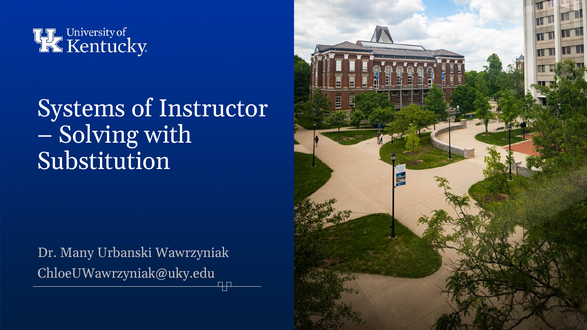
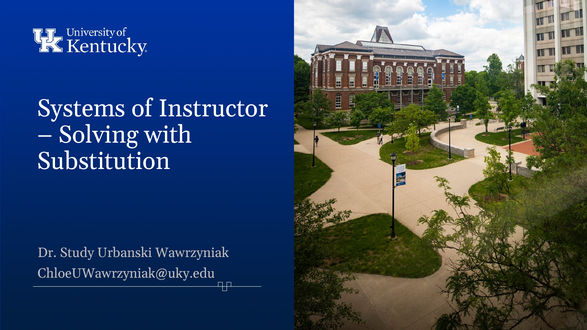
Many: Many -> Study
